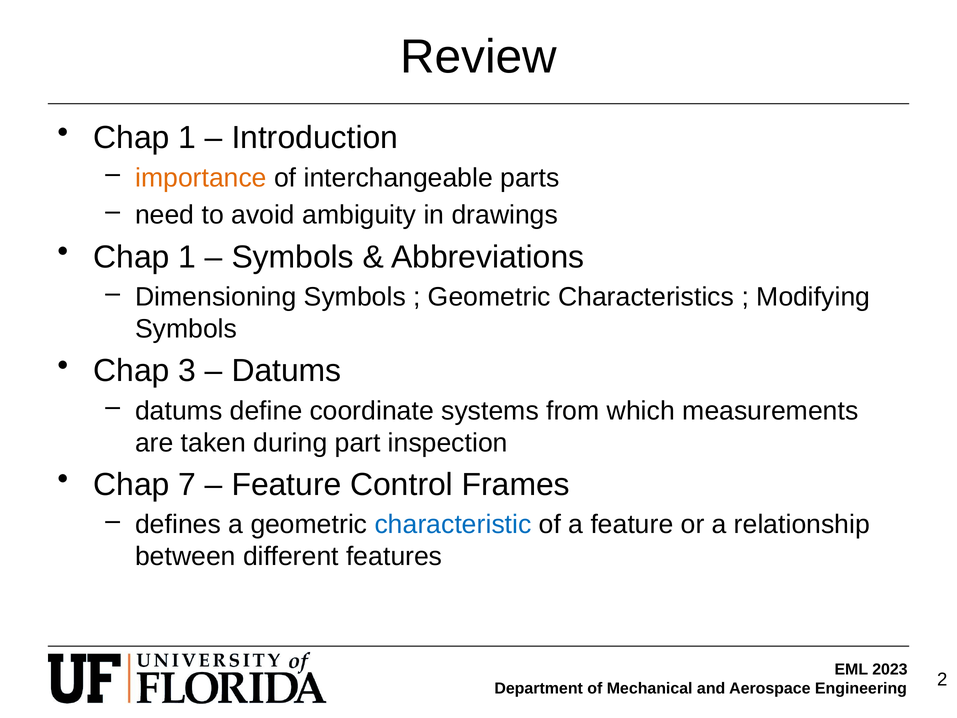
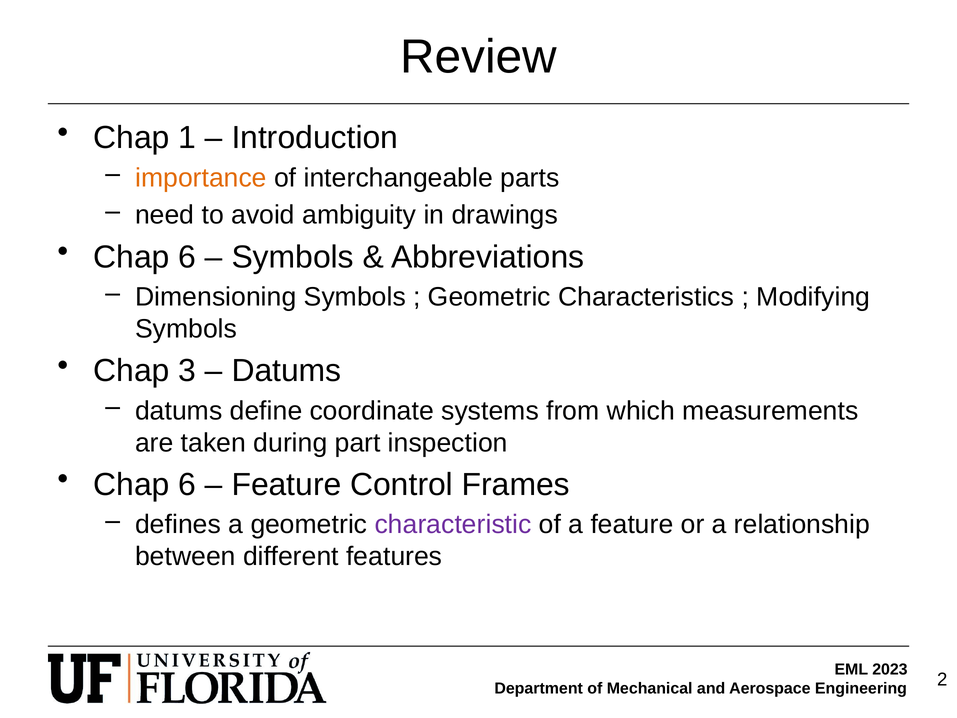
1 at (187, 257): 1 -> 6
7 at (187, 484): 7 -> 6
characteristic colour: blue -> purple
